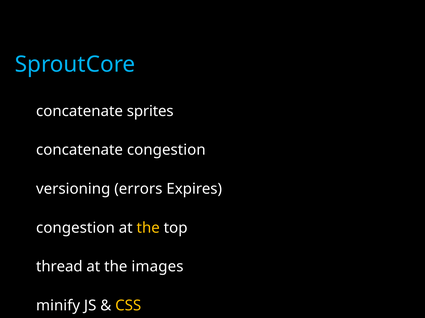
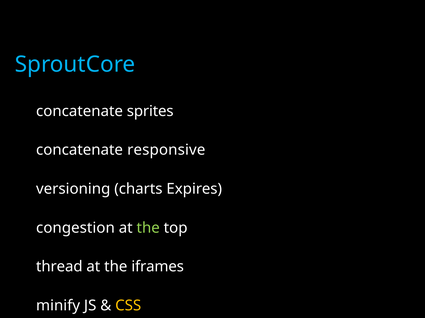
concatenate congestion: congestion -> responsive
errors: errors -> charts
the at (148, 228) colour: yellow -> light green
images: images -> iframes
